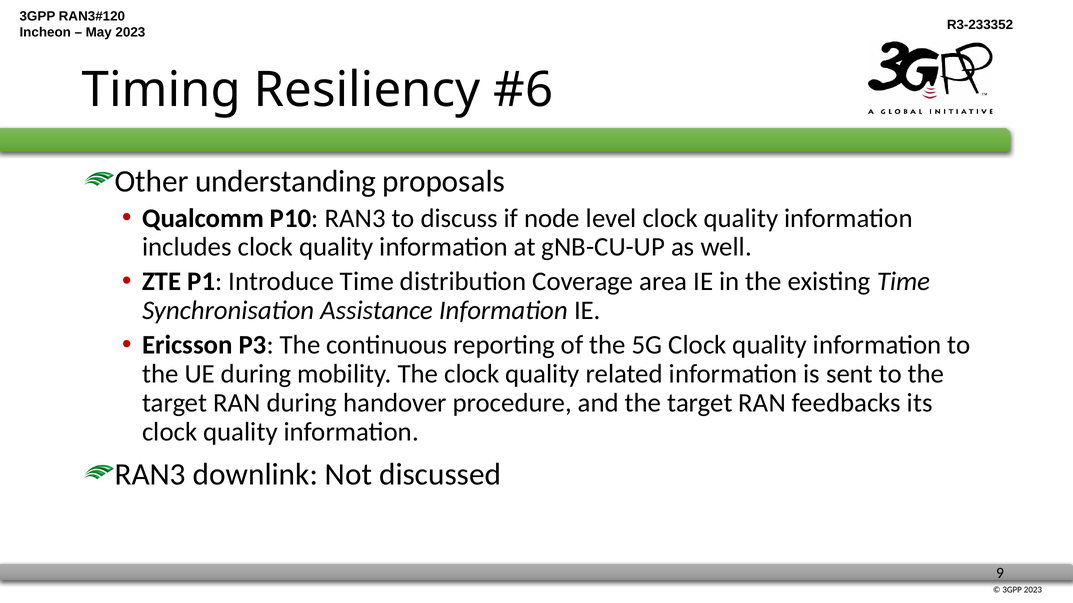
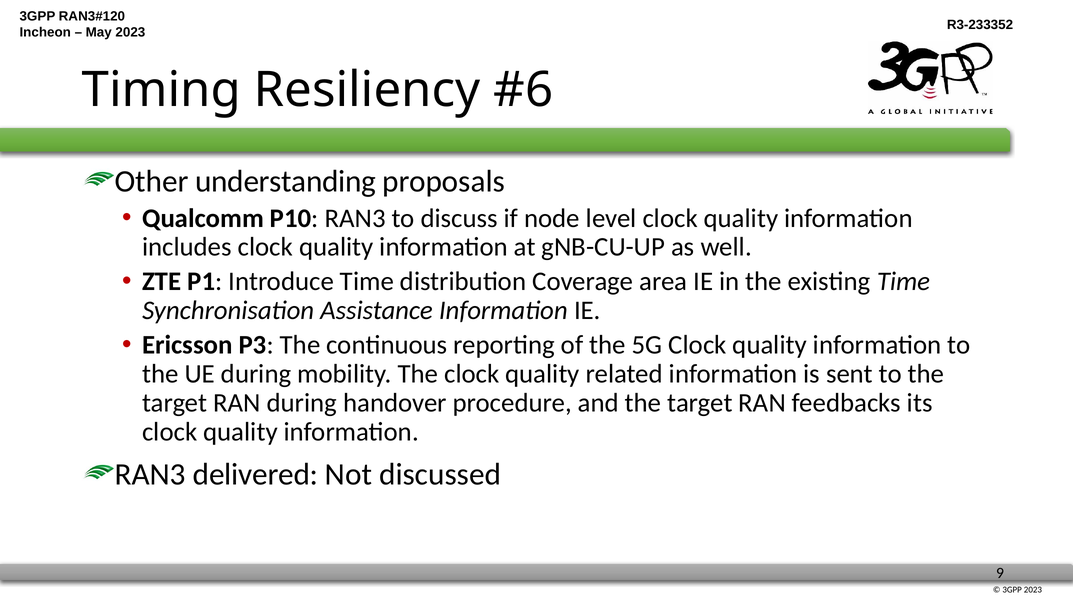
downlink: downlink -> delivered
